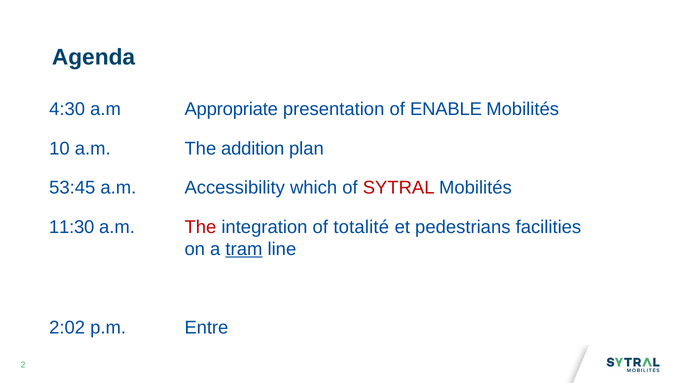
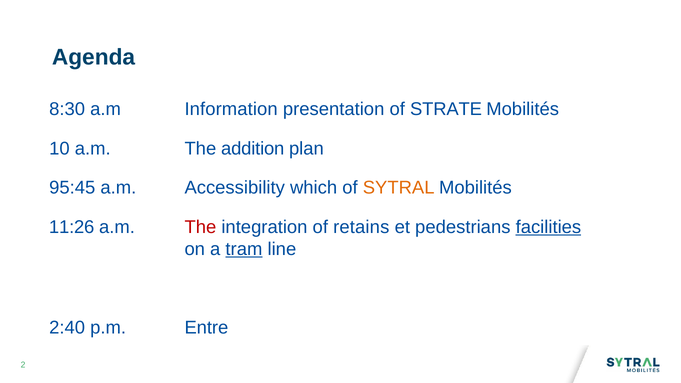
4:30: 4:30 -> 8:30
Appropriate: Appropriate -> Information
ENABLE: ENABLE -> STRATE
SYTRAL colour: red -> orange
53:45: 53:45 -> 95:45
11:30: 11:30 -> 11:26
totalité: totalité -> retains
facilities underline: none -> present
2:02: 2:02 -> 2:40
